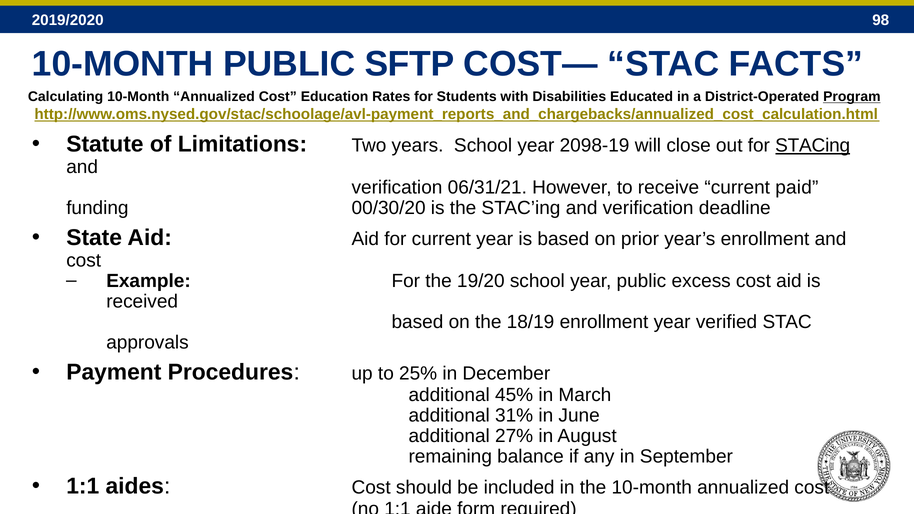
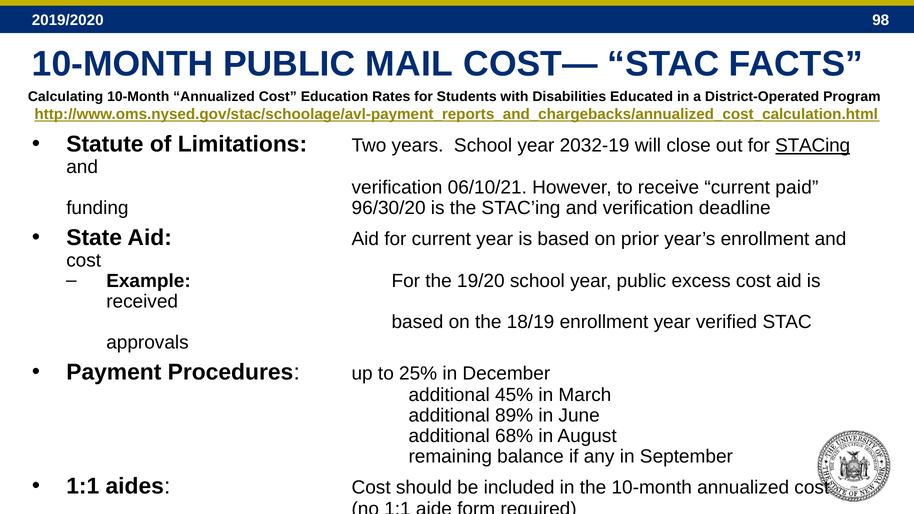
SFTP: SFTP -> MAIL
Program underline: present -> none
2098-19: 2098-19 -> 2032-19
06/31/21: 06/31/21 -> 06/10/21
00/30/20: 00/30/20 -> 96/30/20
31%: 31% -> 89%
27%: 27% -> 68%
